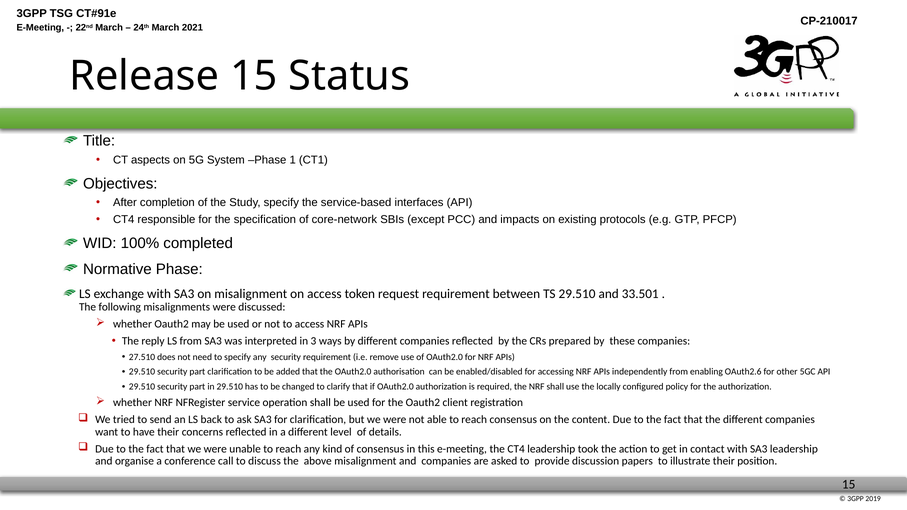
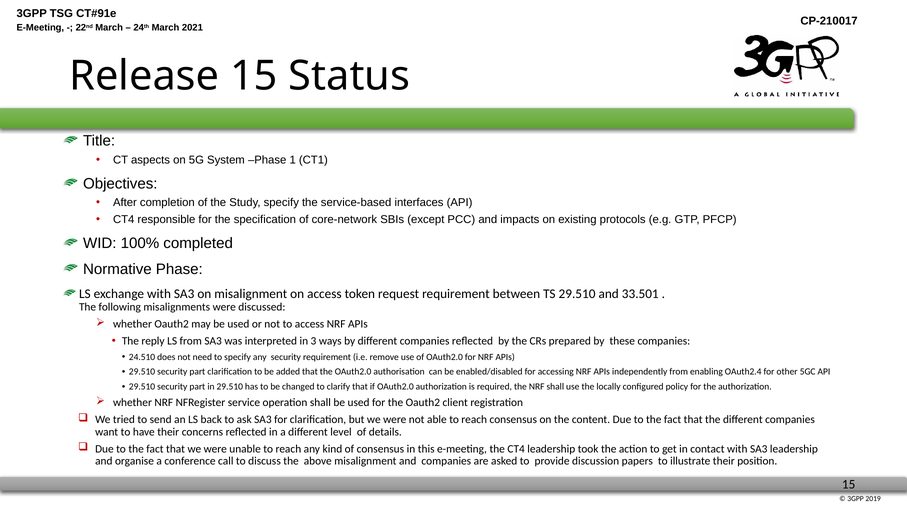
27.510: 27.510 -> 24.510
OAuth2.6: OAuth2.6 -> OAuth2.4
